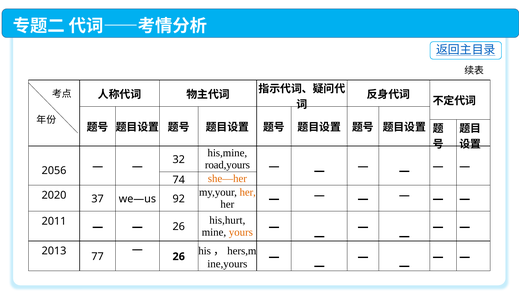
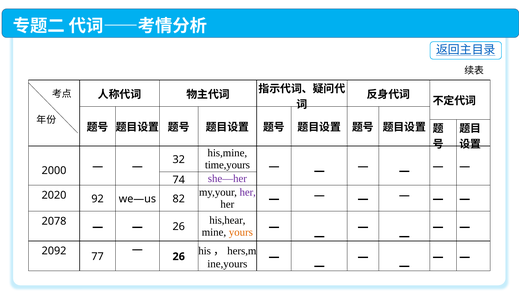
road,yours: road,yours -> time,yours
2056: 2056 -> 2000
she—her colour: orange -> purple
her at (248, 192) colour: orange -> purple
37: 37 -> 92
92: 92 -> 82
his,hurt: his,hurt -> his,hear
2011: 2011 -> 2078
2013: 2013 -> 2092
